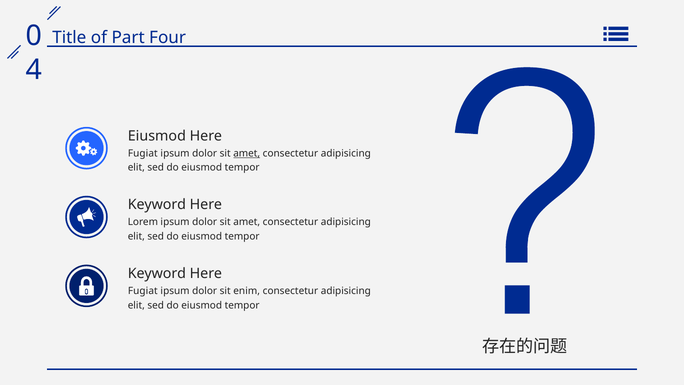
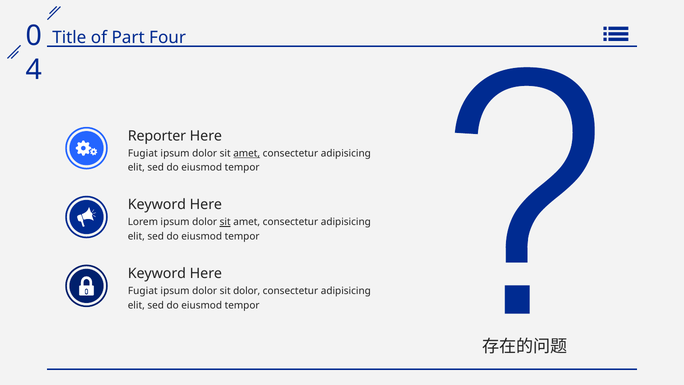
Eiusmod at (157, 136): Eiusmod -> Reporter
sit at (225, 222) underline: none -> present
sit enim: enim -> dolor
